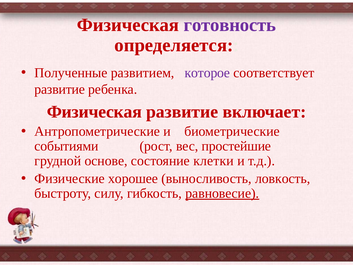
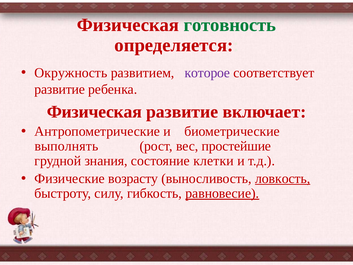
готовность colour: purple -> green
Полученные: Полученные -> Окружность
событиями: событиями -> выполнять
основе: основе -> знания
хорошее: хорошее -> возрасту
ловкость underline: none -> present
